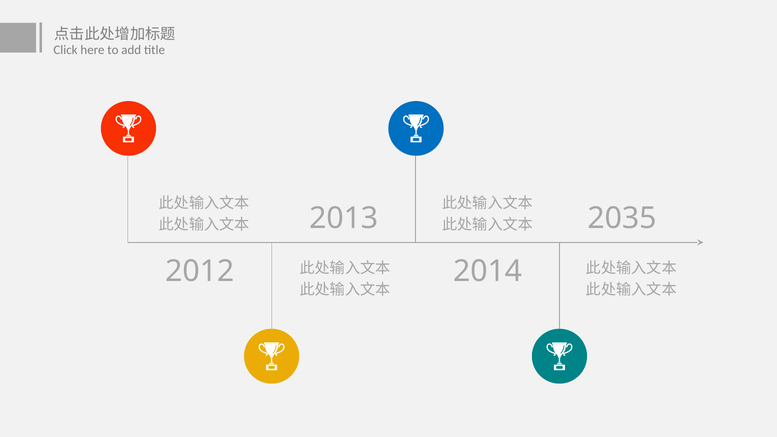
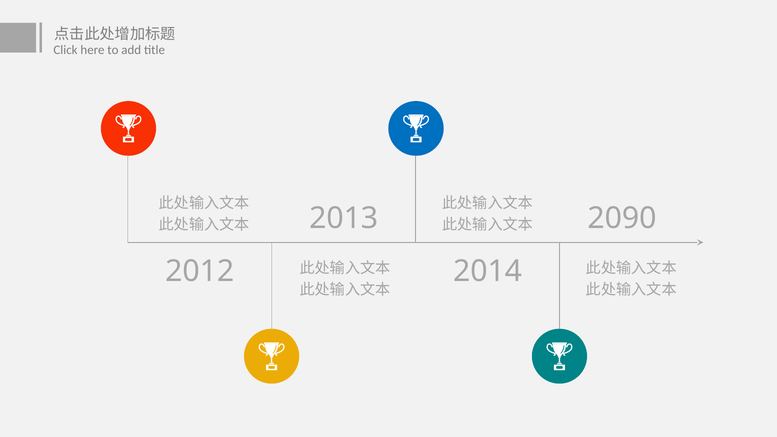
2035: 2035 -> 2090
